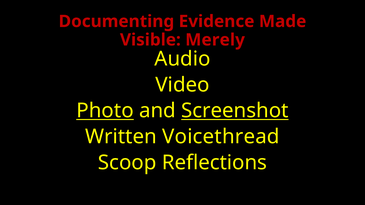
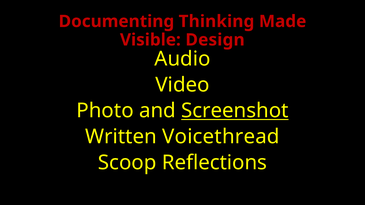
Evidence: Evidence -> Thinking
Merely: Merely -> Design
Photo underline: present -> none
